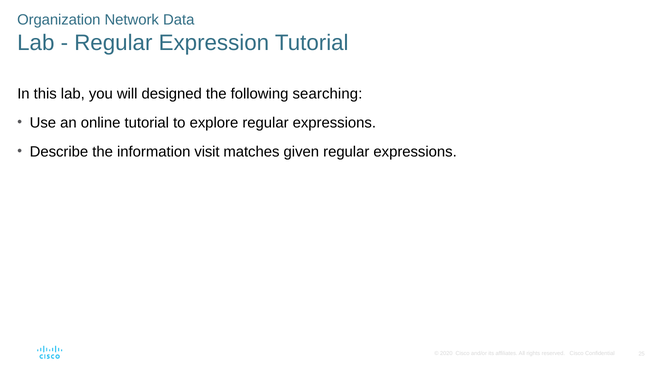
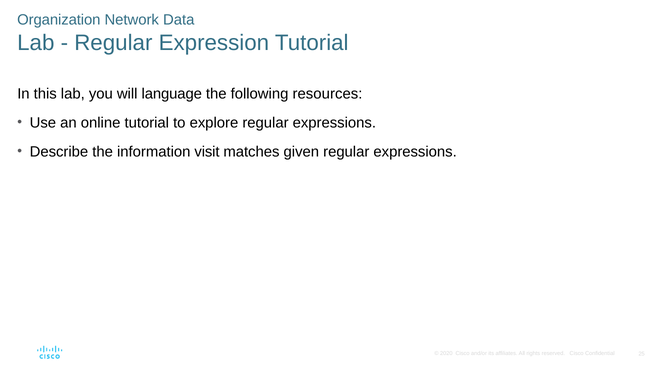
designed: designed -> language
searching: searching -> resources
